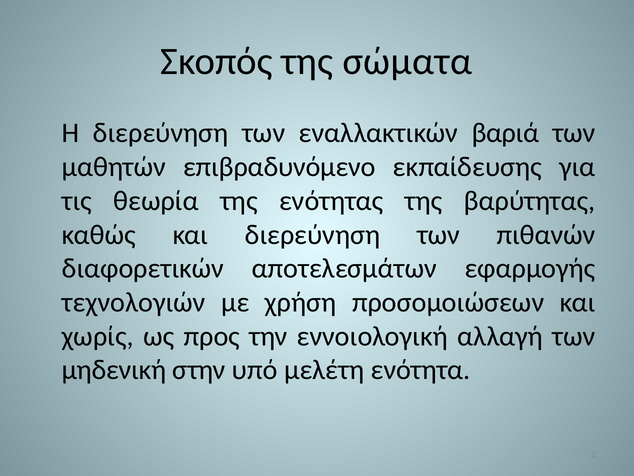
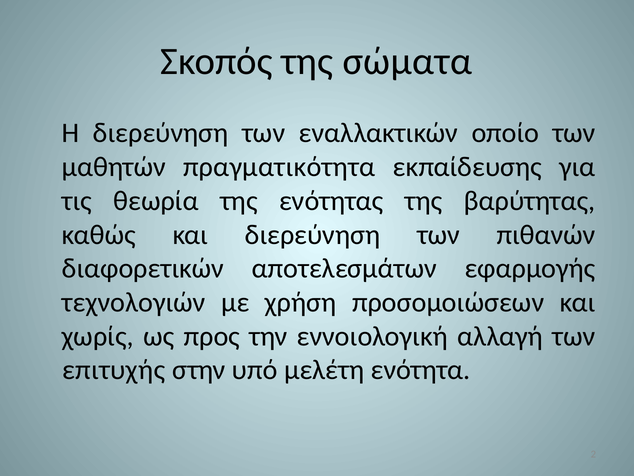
βαριά: βαριά -> οποίο
επιβραδυνόμενο: επιβραδυνόμενο -> πραγματικότητα
μηδενική: μηδενική -> επιτυχής
